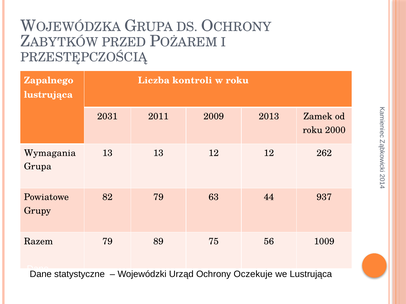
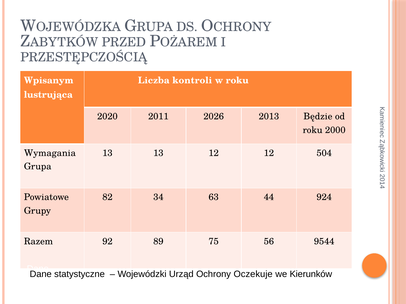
Zapalnego: Zapalnego -> Wpisanym
2031: 2031 -> 2020
2009: 2009 -> 2026
Zamek: Zamek -> Będzie
262: 262 -> 504
82 79: 79 -> 34
937: 937 -> 924
Razem 79: 79 -> 92
1009: 1009 -> 9544
we Lustrująca: Lustrująca -> Kierunków
